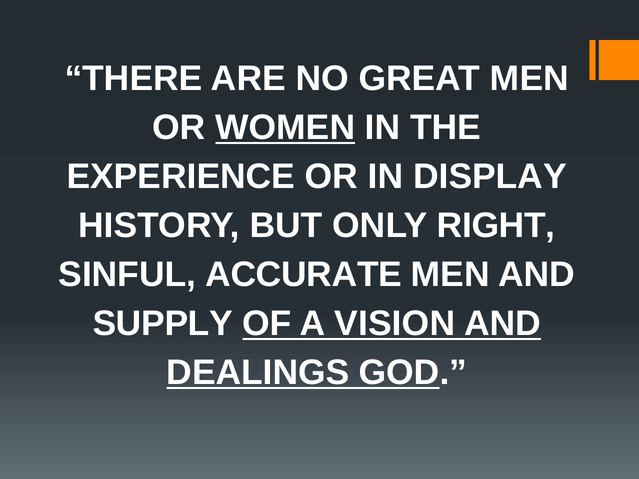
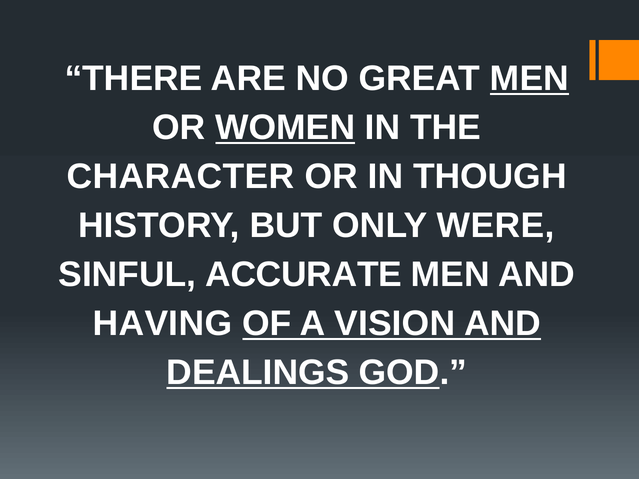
MEN at (529, 79) underline: none -> present
EXPERIENCE: EXPERIENCE -> CHARACTER
DISPLAY: DISPLAY -> THOUGH
RIGHT: RIGHT -> WERE
SUPPLY: SUPPLY -> HAVING
